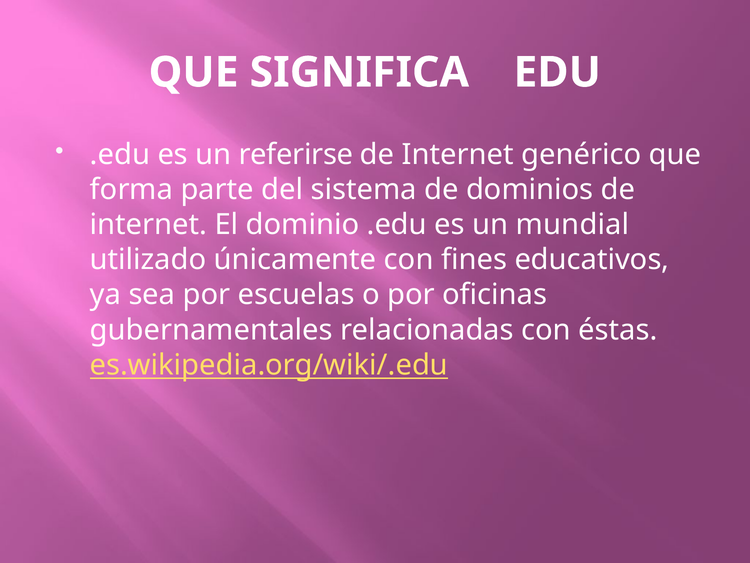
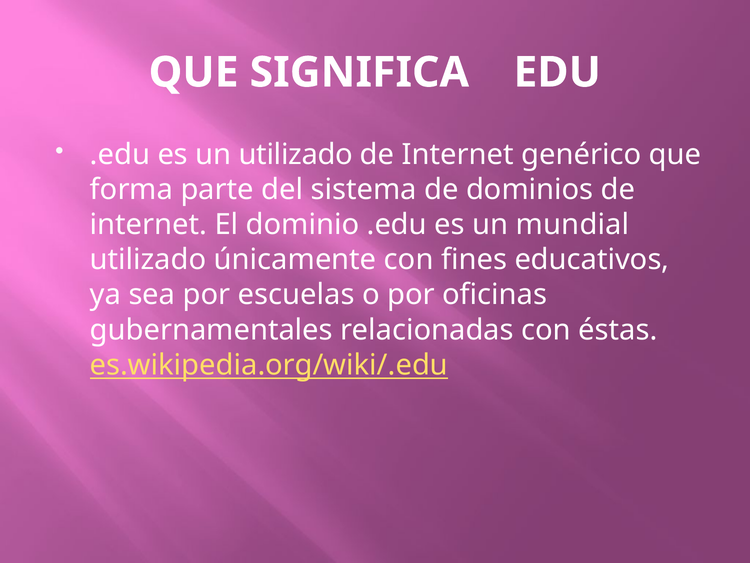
un referirse: referirse -> utilizado
